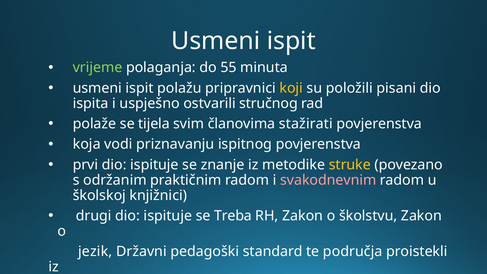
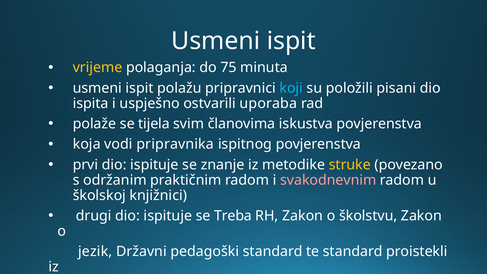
vrijeme colour: light green -> yellow
55: 55 -> 75
koji colour: yellow -> light blue
stručnog: stručnog -> uporaba
stažirati: stažirati -> iskustva
priznavanju: priznavanju -> pripravnika
te područja: područja -> standard
